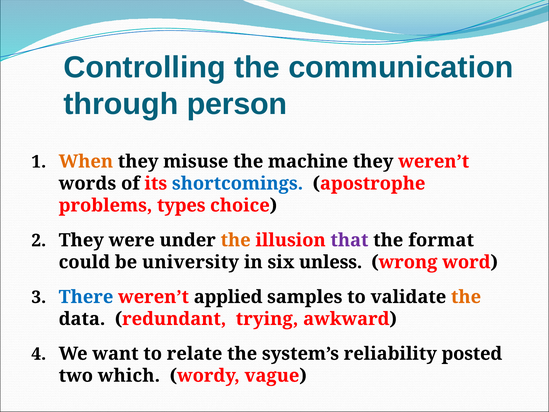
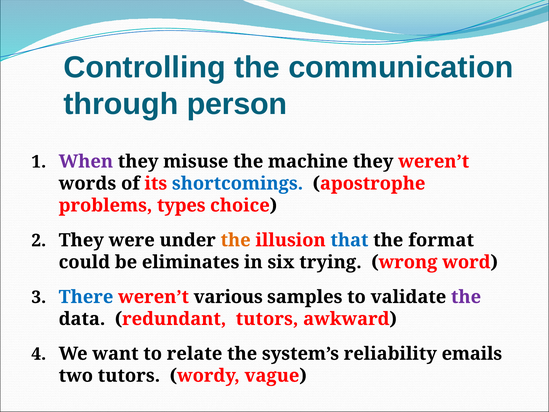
When colour: orange -> purple
that colour: purple -> blue
university: university -> eliminates
unless: unless -> trying
applied: applied -> various
the at (466, 297) colour: orange -> purple
redundant trying: trying -> tutors
posted: posted -> emails
two which: which -> tutors
